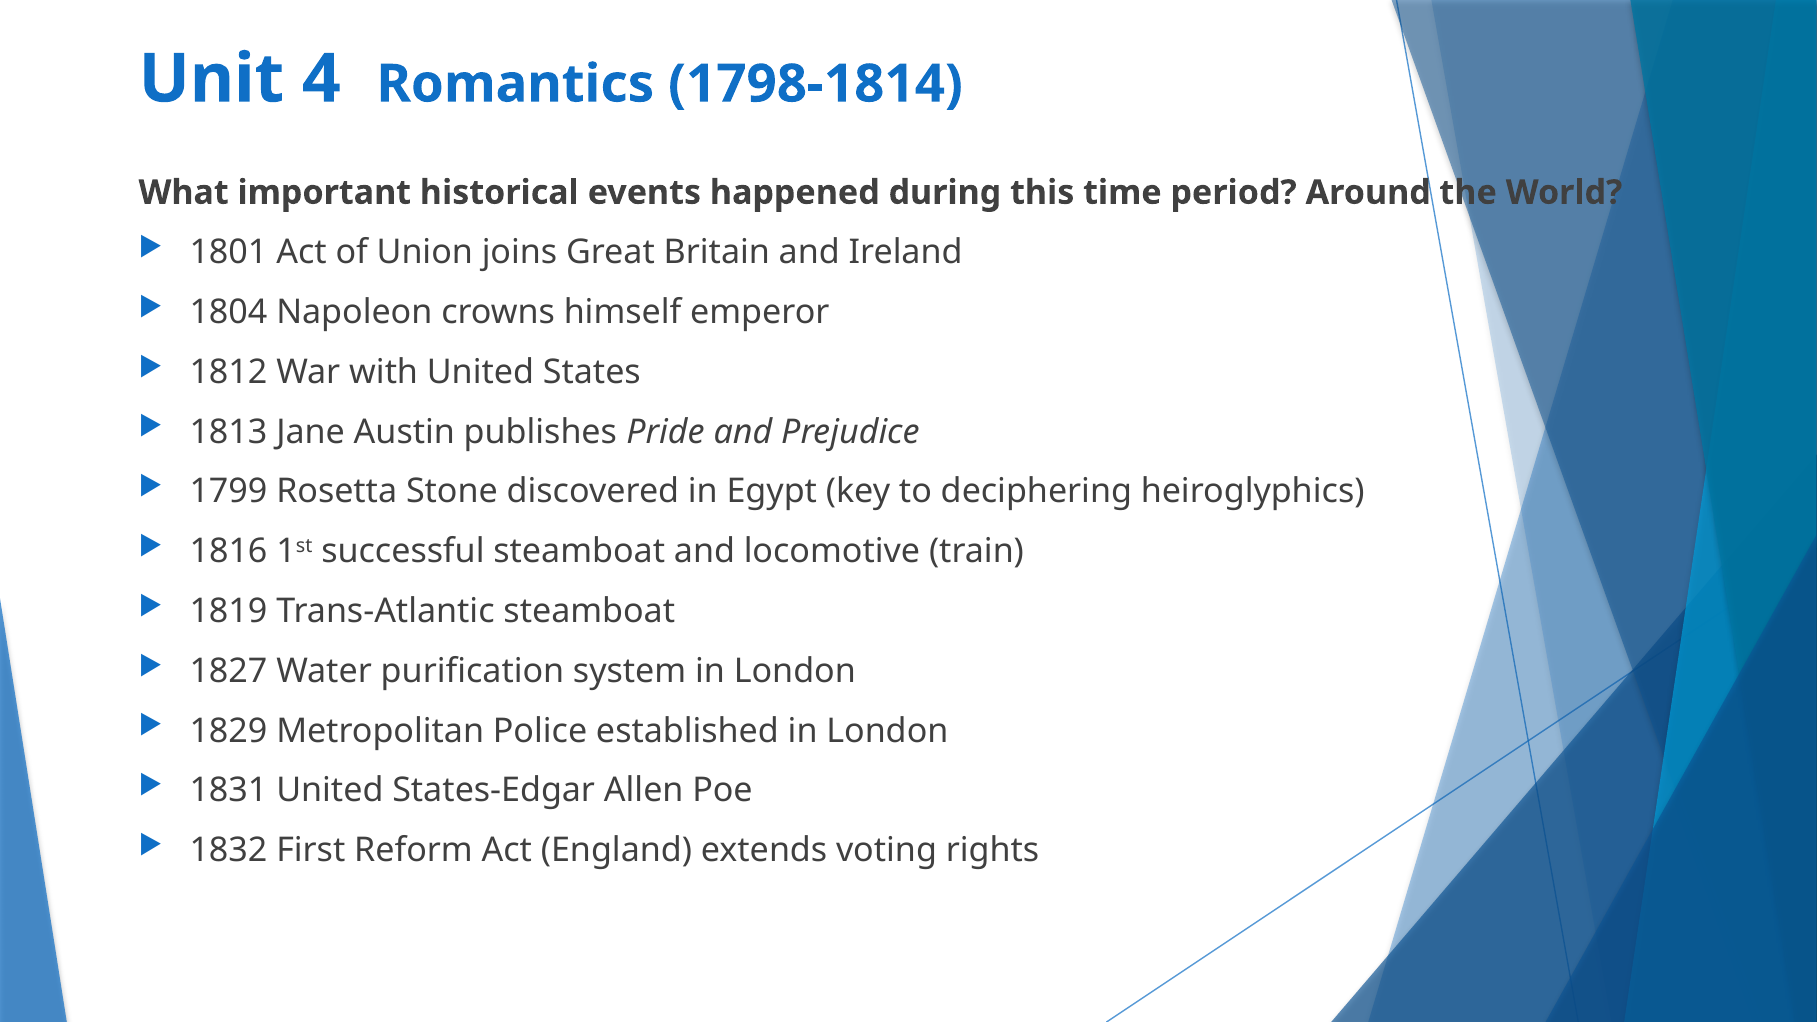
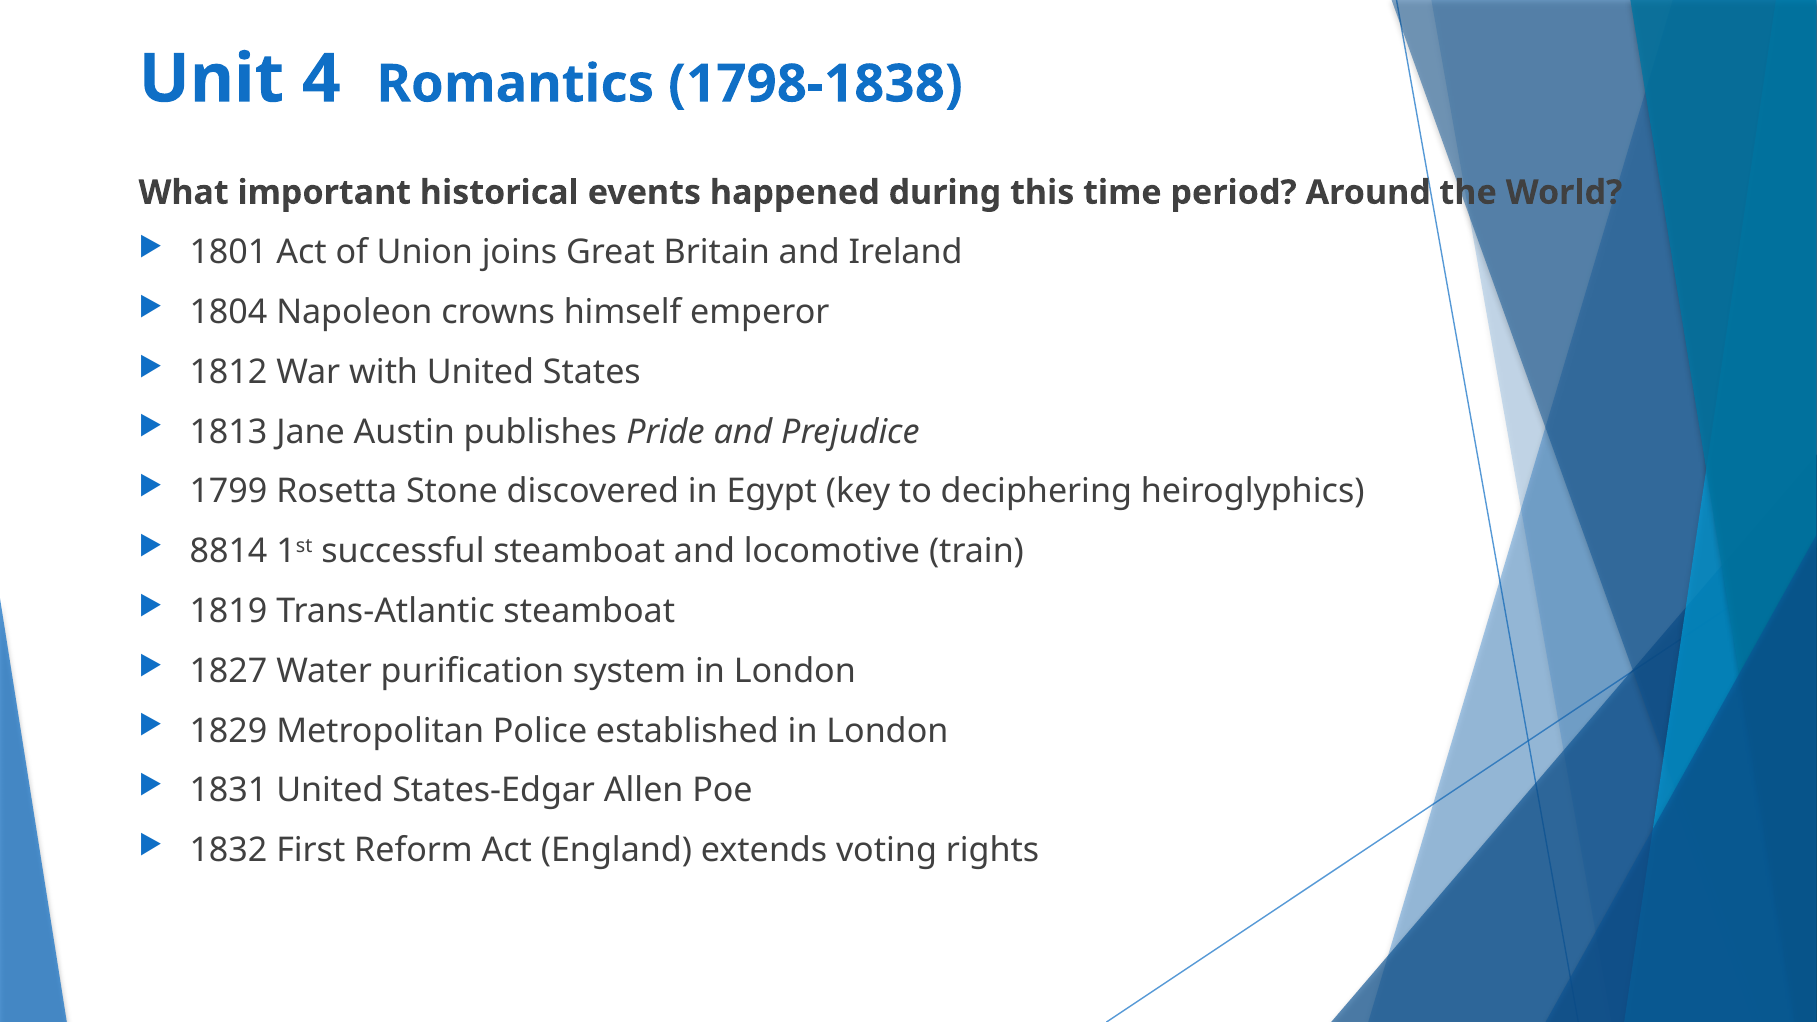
1798-1814: 1798-1814 -> 1798-1838
1816: 1816 -> 8814
